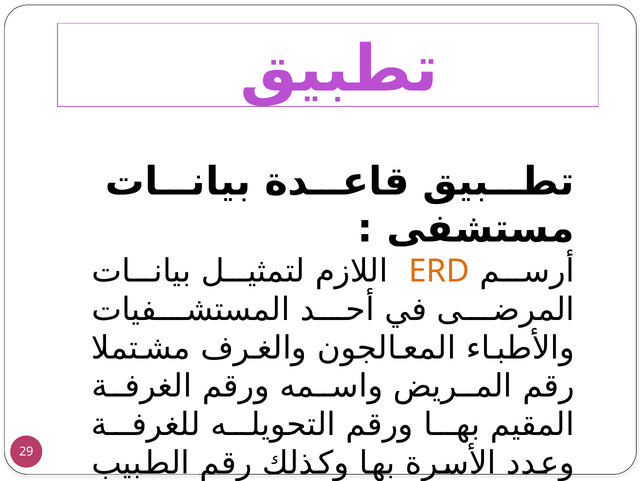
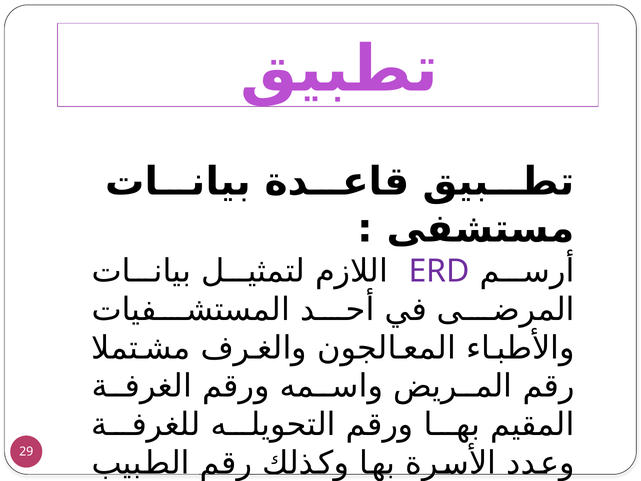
ERD colour: orange -> purple
